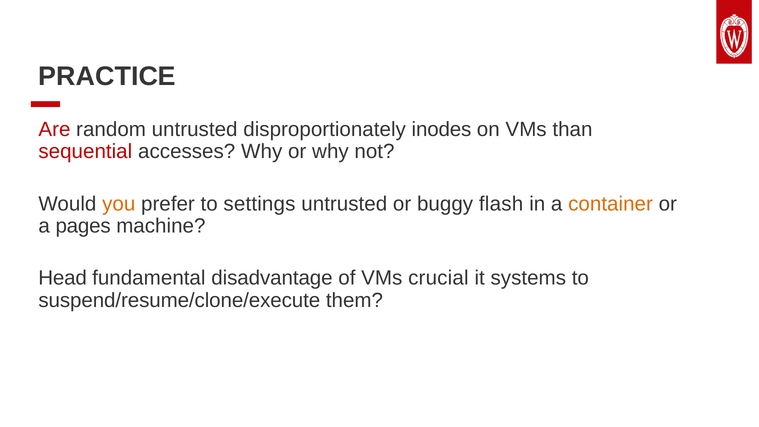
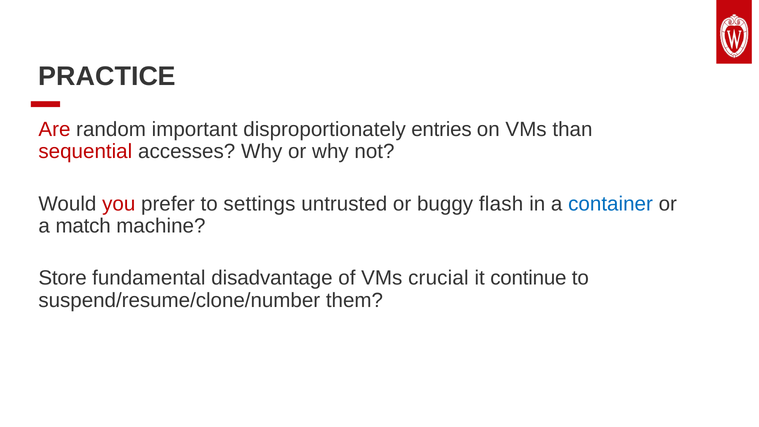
random untrusted: untrusted -> important
inodes: inodes -> entries
you colour: orange -> red
container colour: orange -> blue
pages: pages -> match
Head: Head -> Store
systems: systems -> continue
suspend/resume/clone/execute: suspend/resume/clone/execute -> suspend/resume/clone/number
